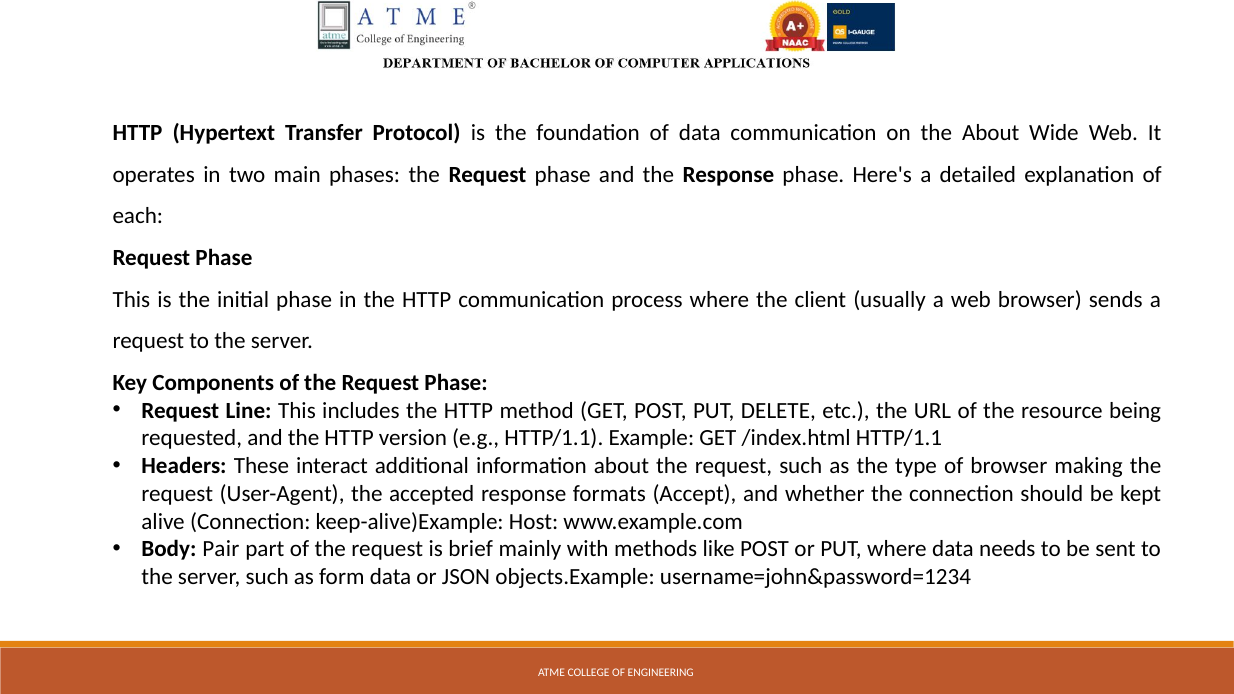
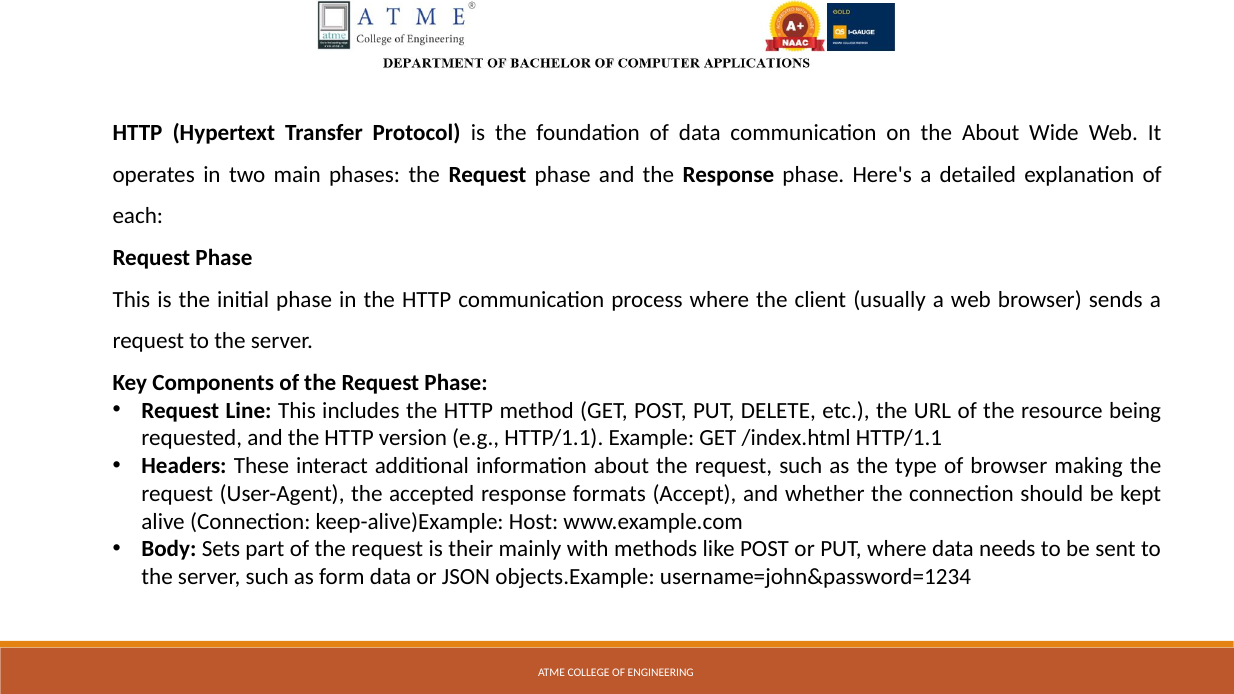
Pair: Pair -> Sets
brief: brief -> their
